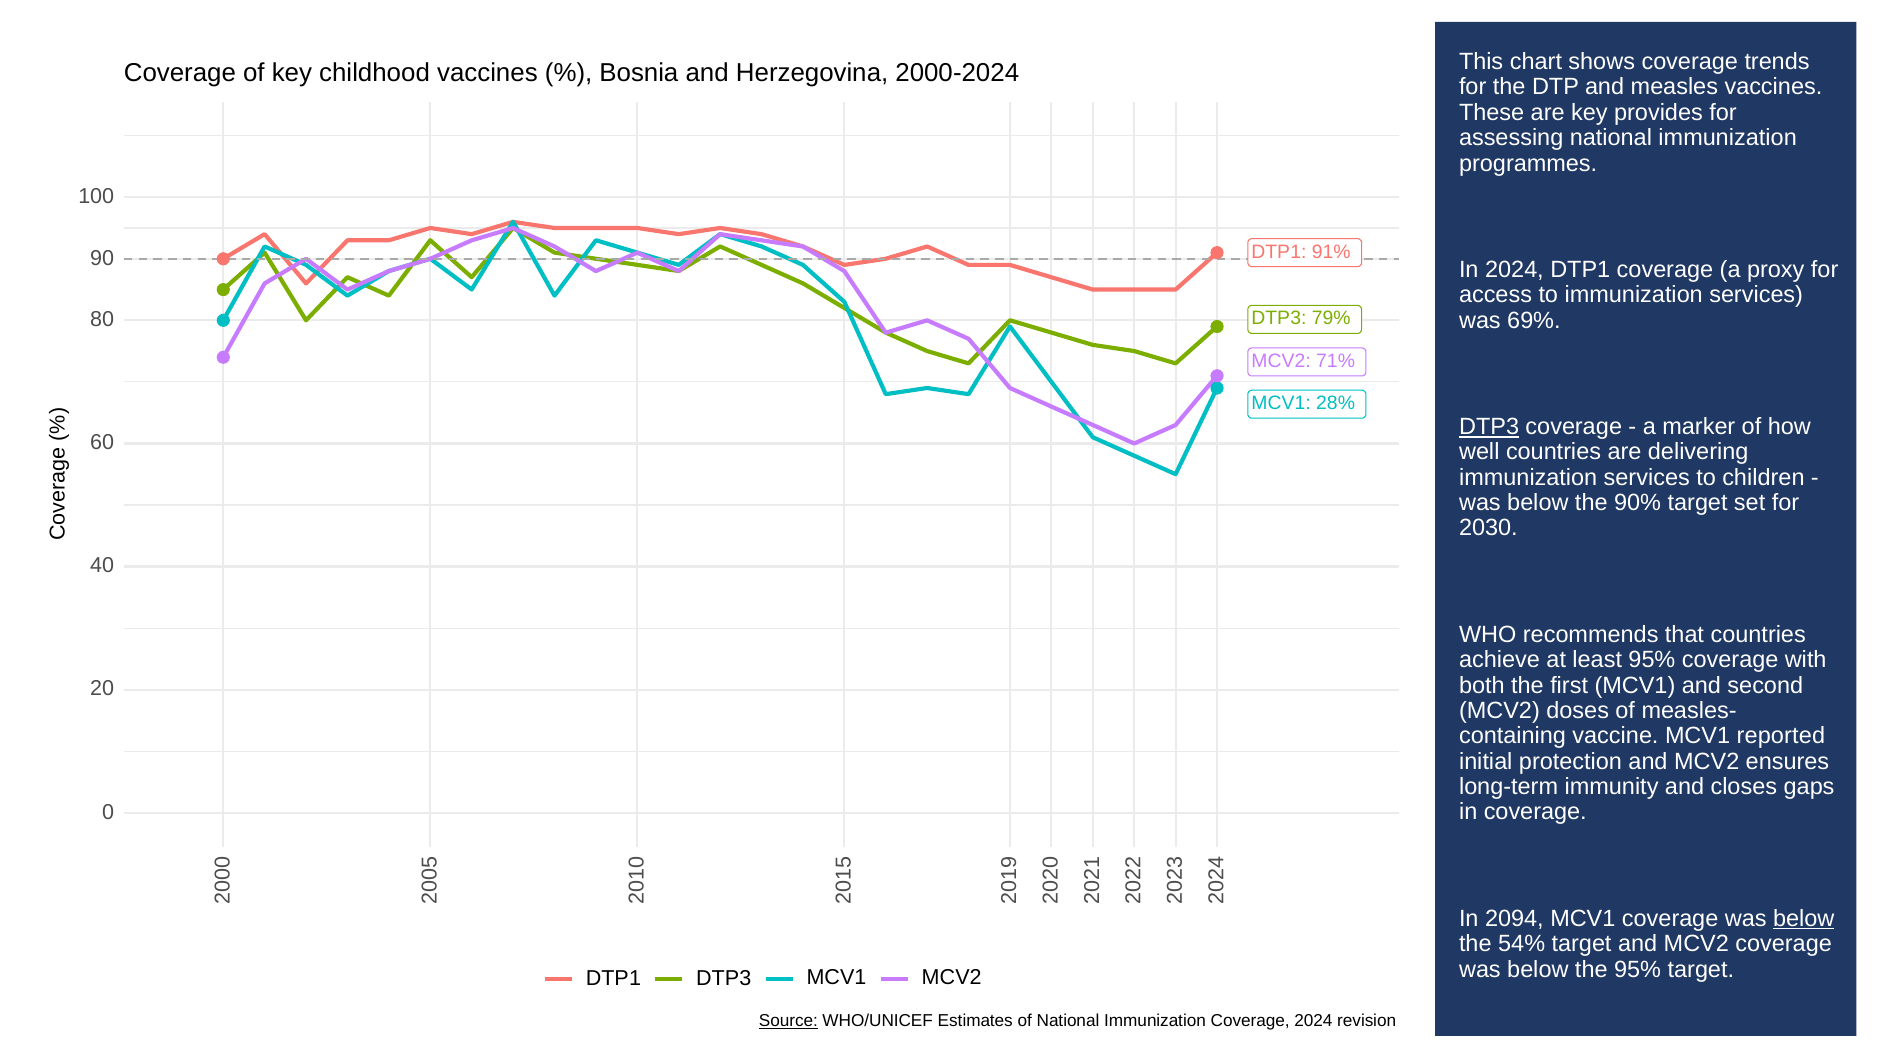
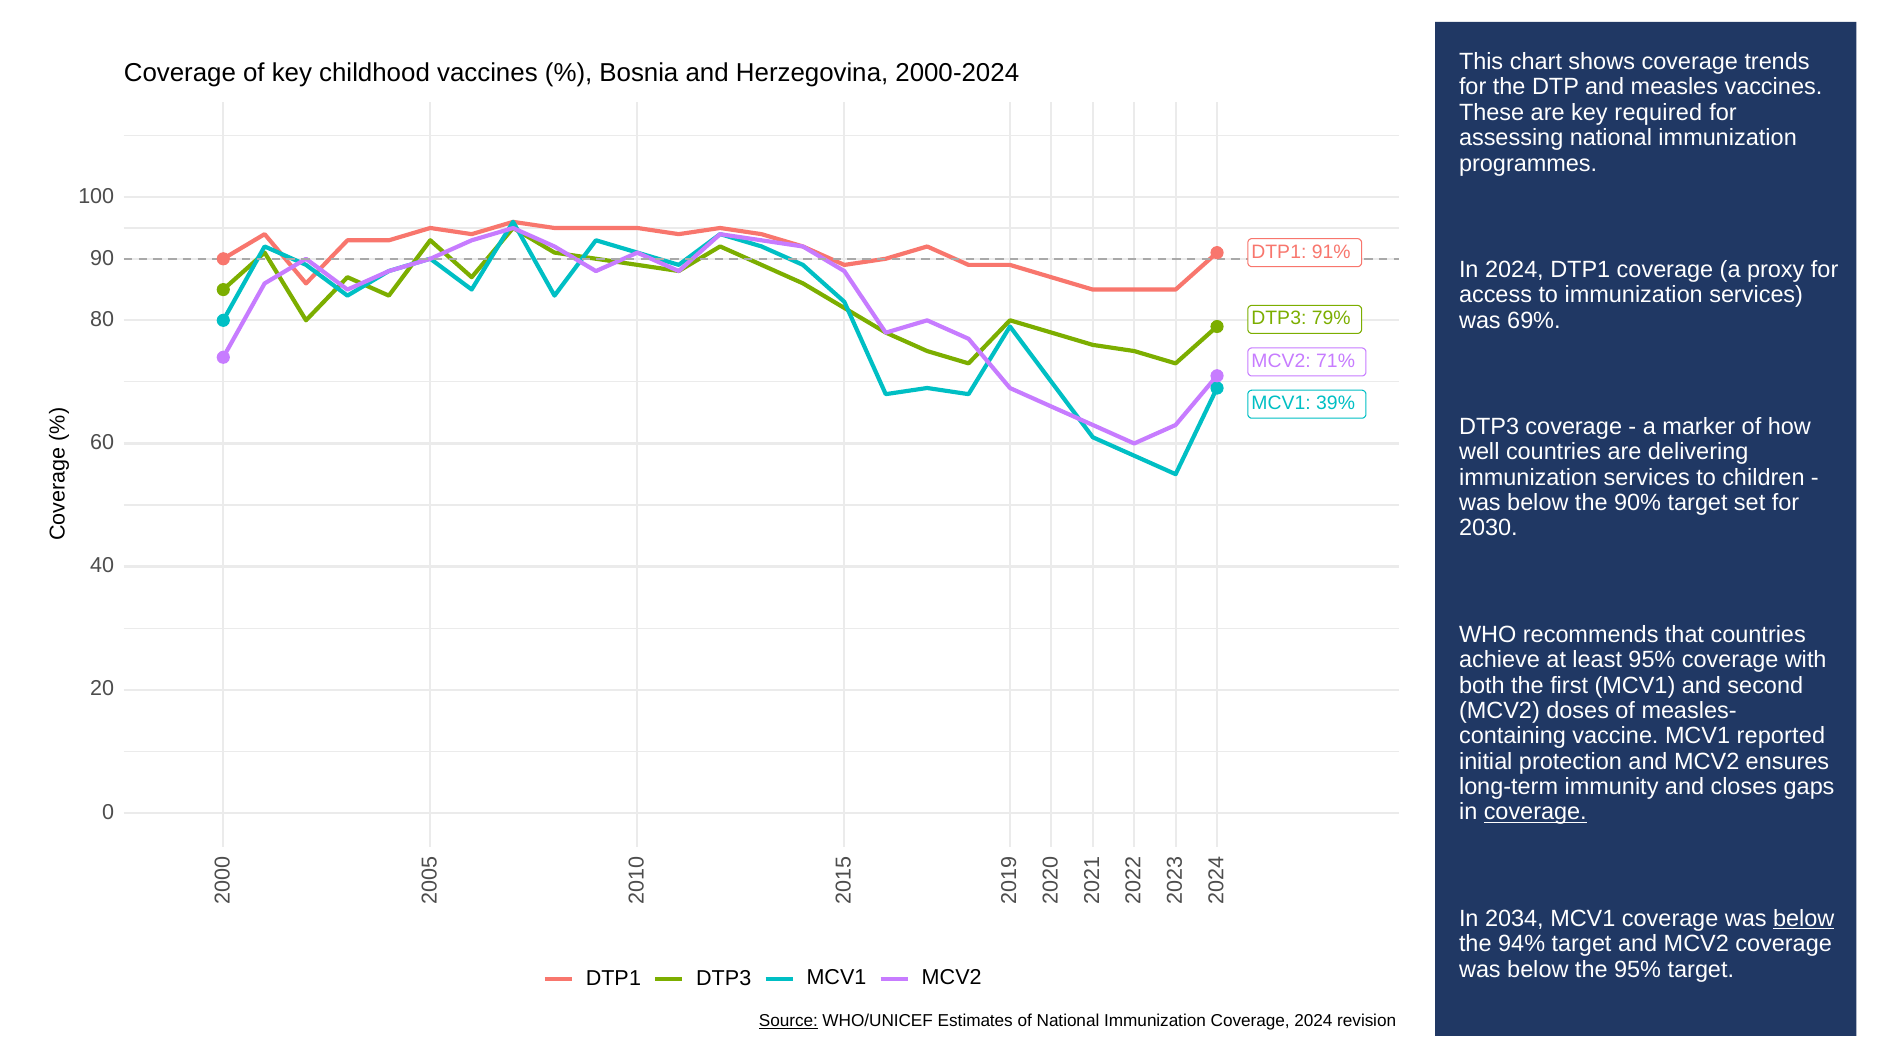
provides: provides -> required
28%: 28% -> 39%
DTP3 at (1489, 427) underline: present -> none
coverage at (1535, 812) underline: none -> present
2094: 2094 -> 2034
54%: 54% -> 94%
